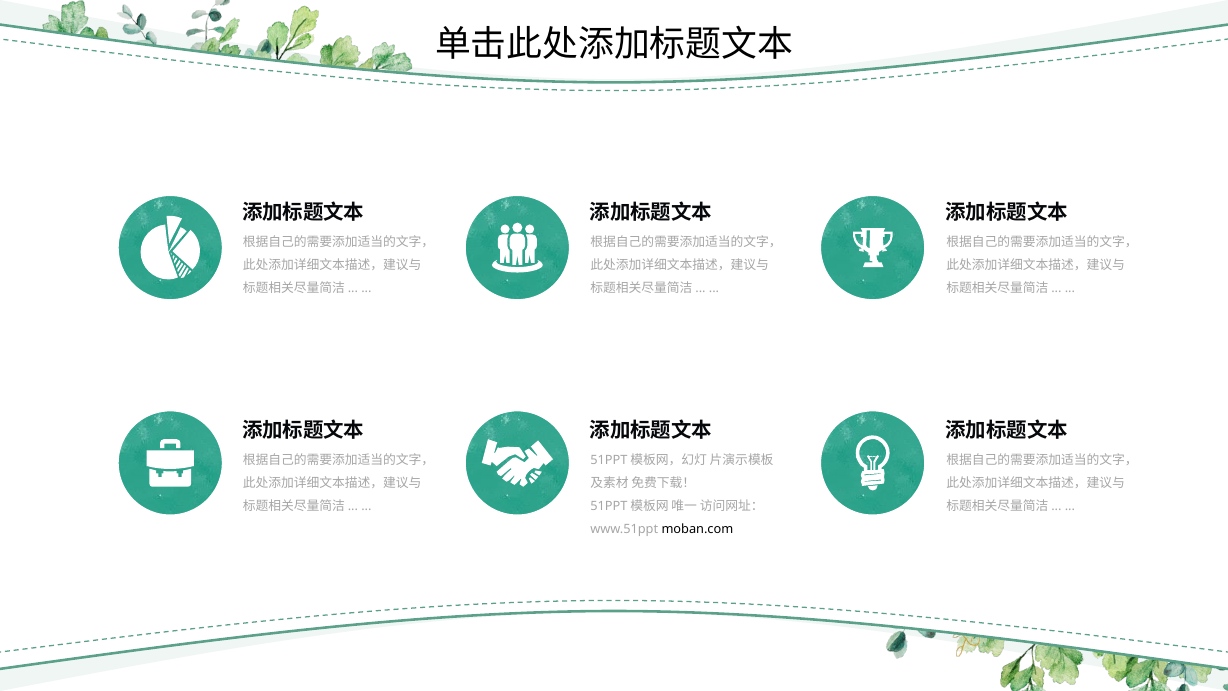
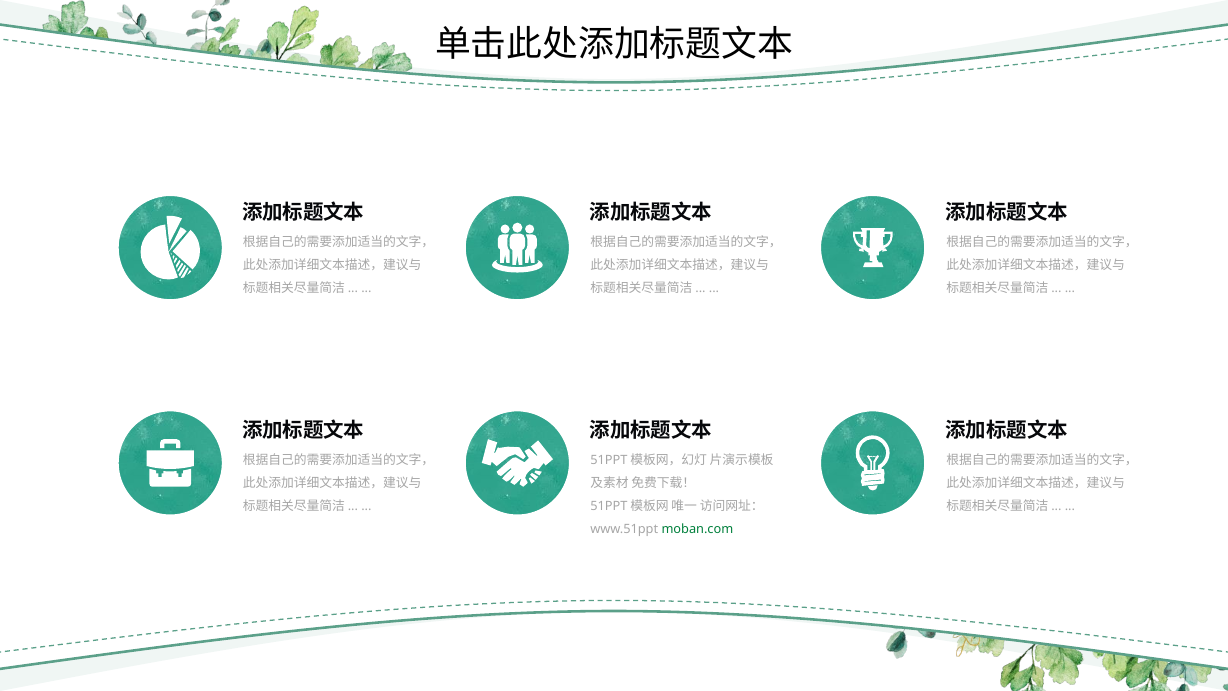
moban.com colour: black -> green
